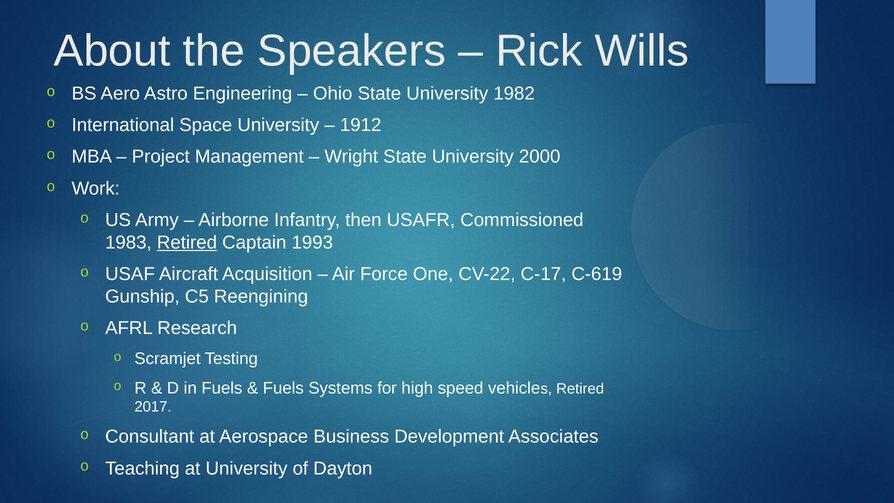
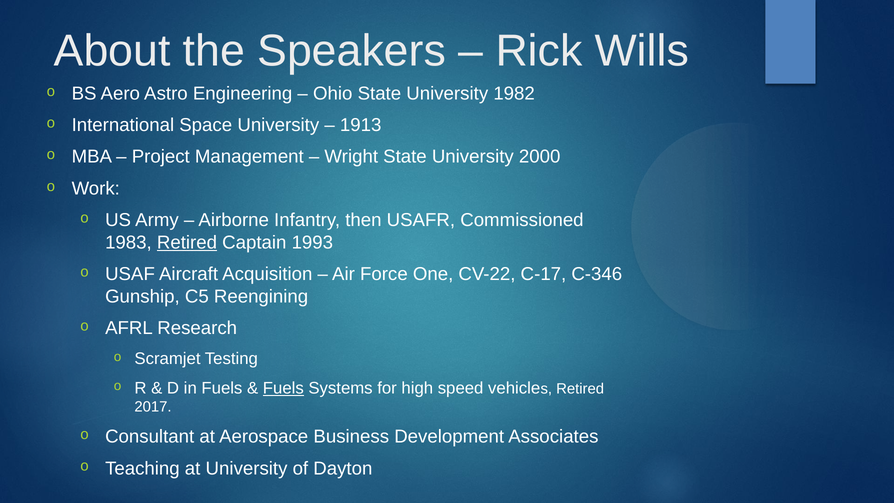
1912: 1912 -> 1913
C-619: C-619 -> C-346
Fuels at (283, 388) underline: none -> present
